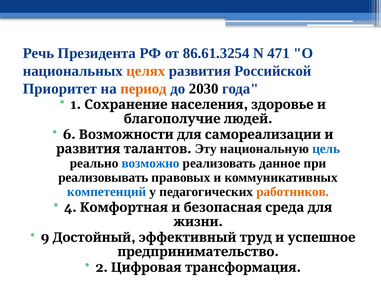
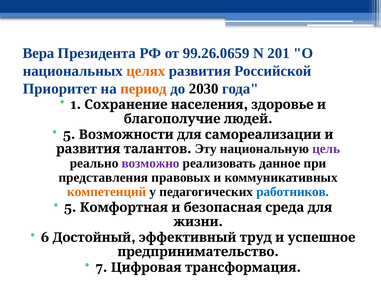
Речь: Речь -> Вера
86.61.3254: 86.61.3254 -> 99.26.0659
471: 471 -> 201
6 at (69, 134): 6 -> 5
цель colour: blue -> purple
возможно colour: blue -> purple
реализовывать: реализовывать -> представления
компетенций colour: blue -> orange
работников colour: orange -> blue
4 at (70, 207): 4 -> 5
9: 9 -> 6
2: 2 -> 7
